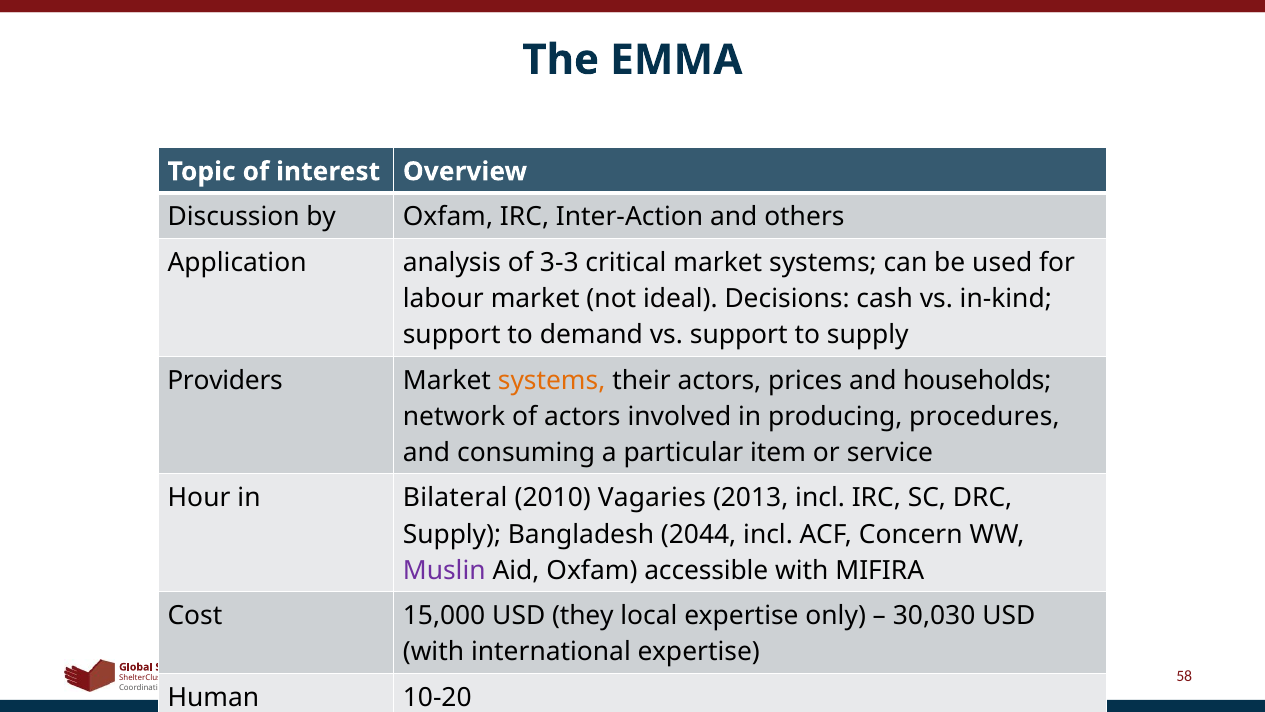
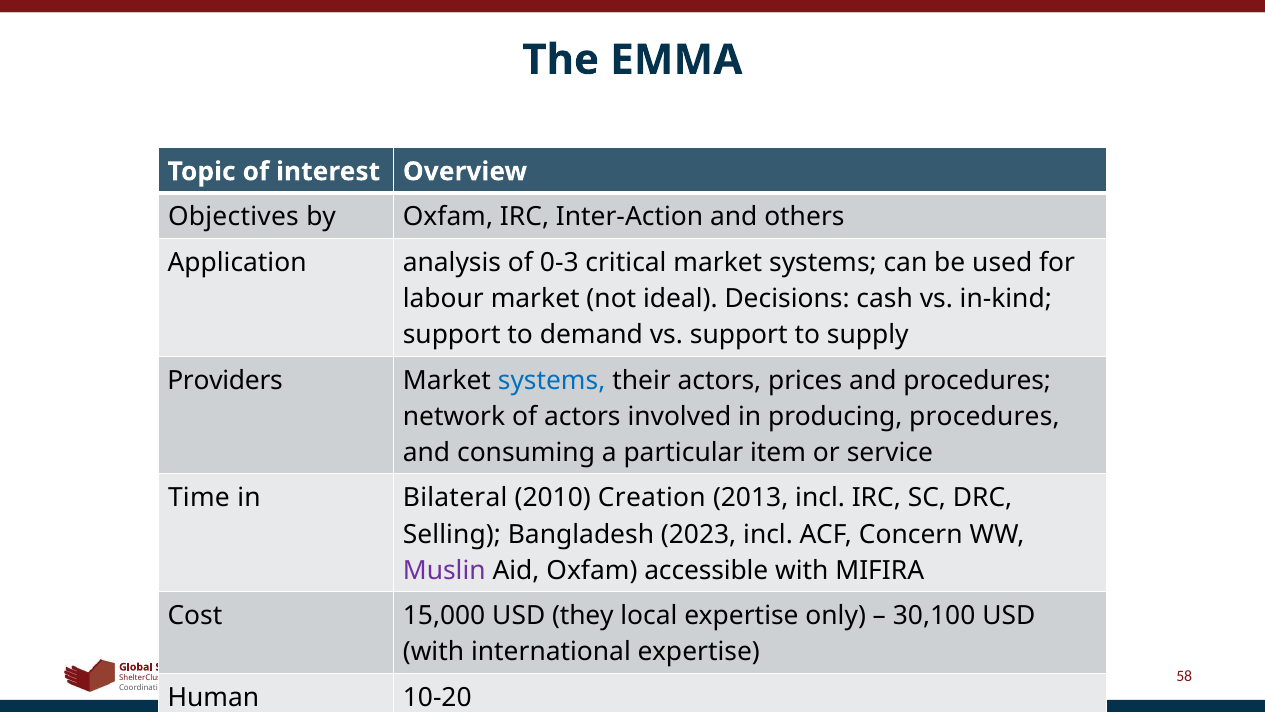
Discussion: Discussion -> Objectives
3-3: 3-3 -> 0-3
systems at (552, 380) colour: orange -> blue
and households: households -> procedures
Hour: Hour -> Time
Vagaries: Vagaries -> Creation
Supply at (452, 534): Supply -> Selling
2044: 2044 -> 2023
30,030: 30,030 -> 30,100
